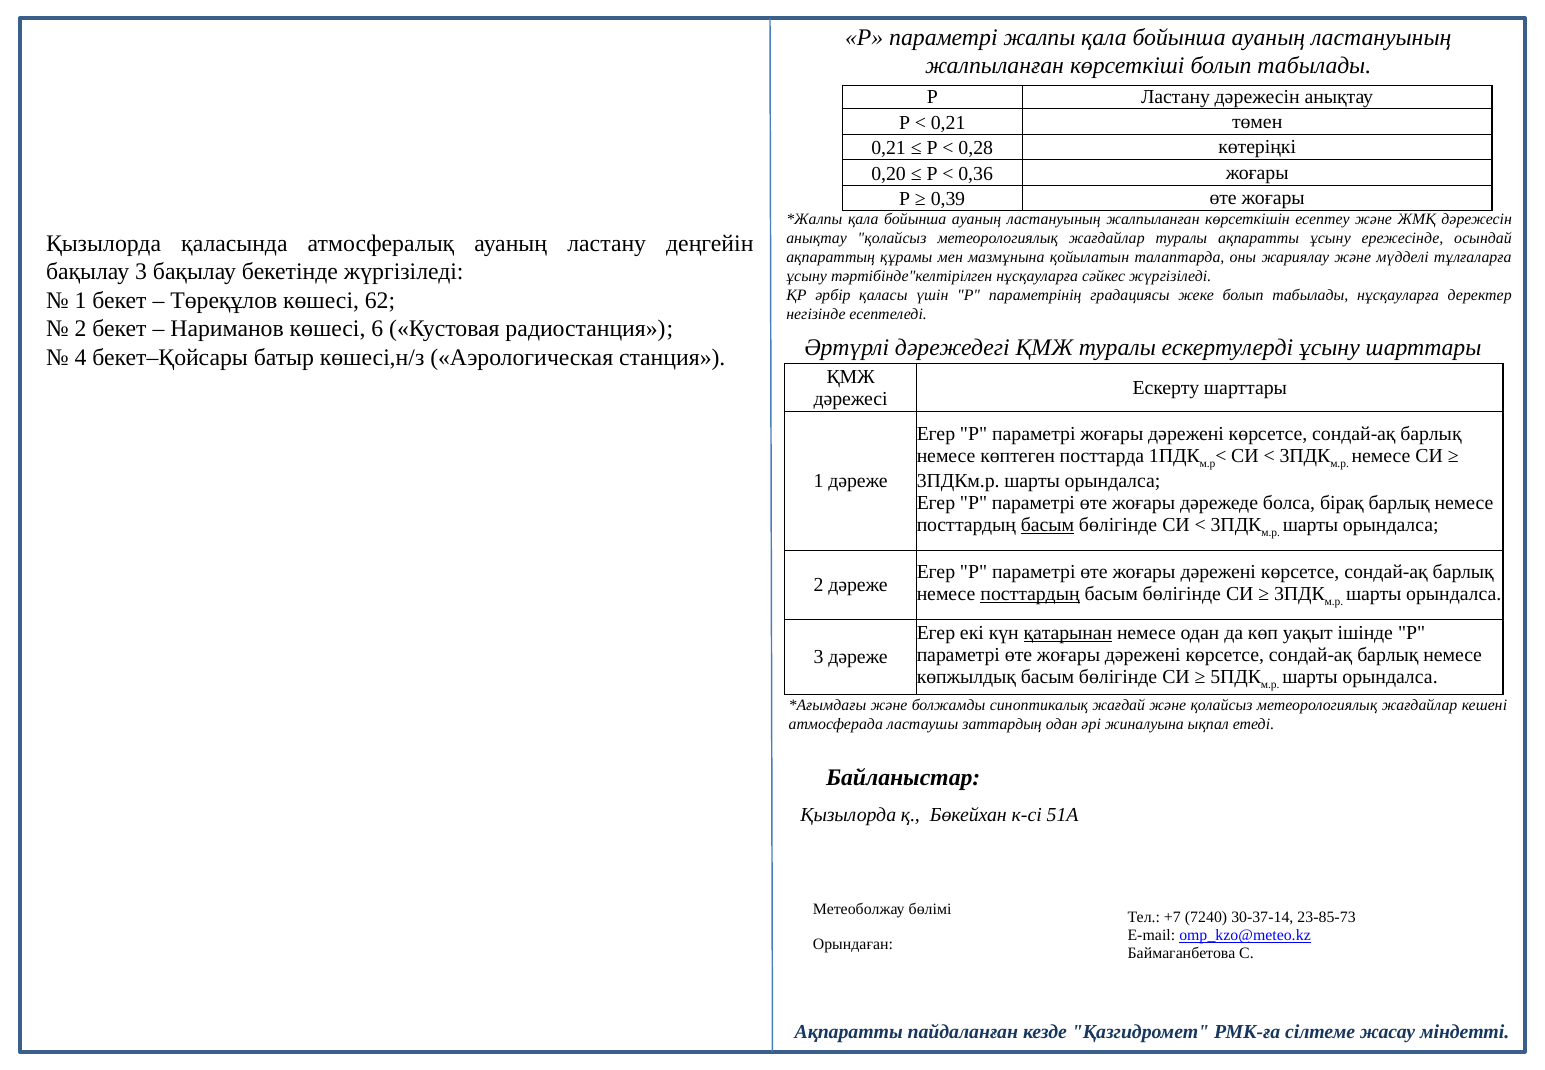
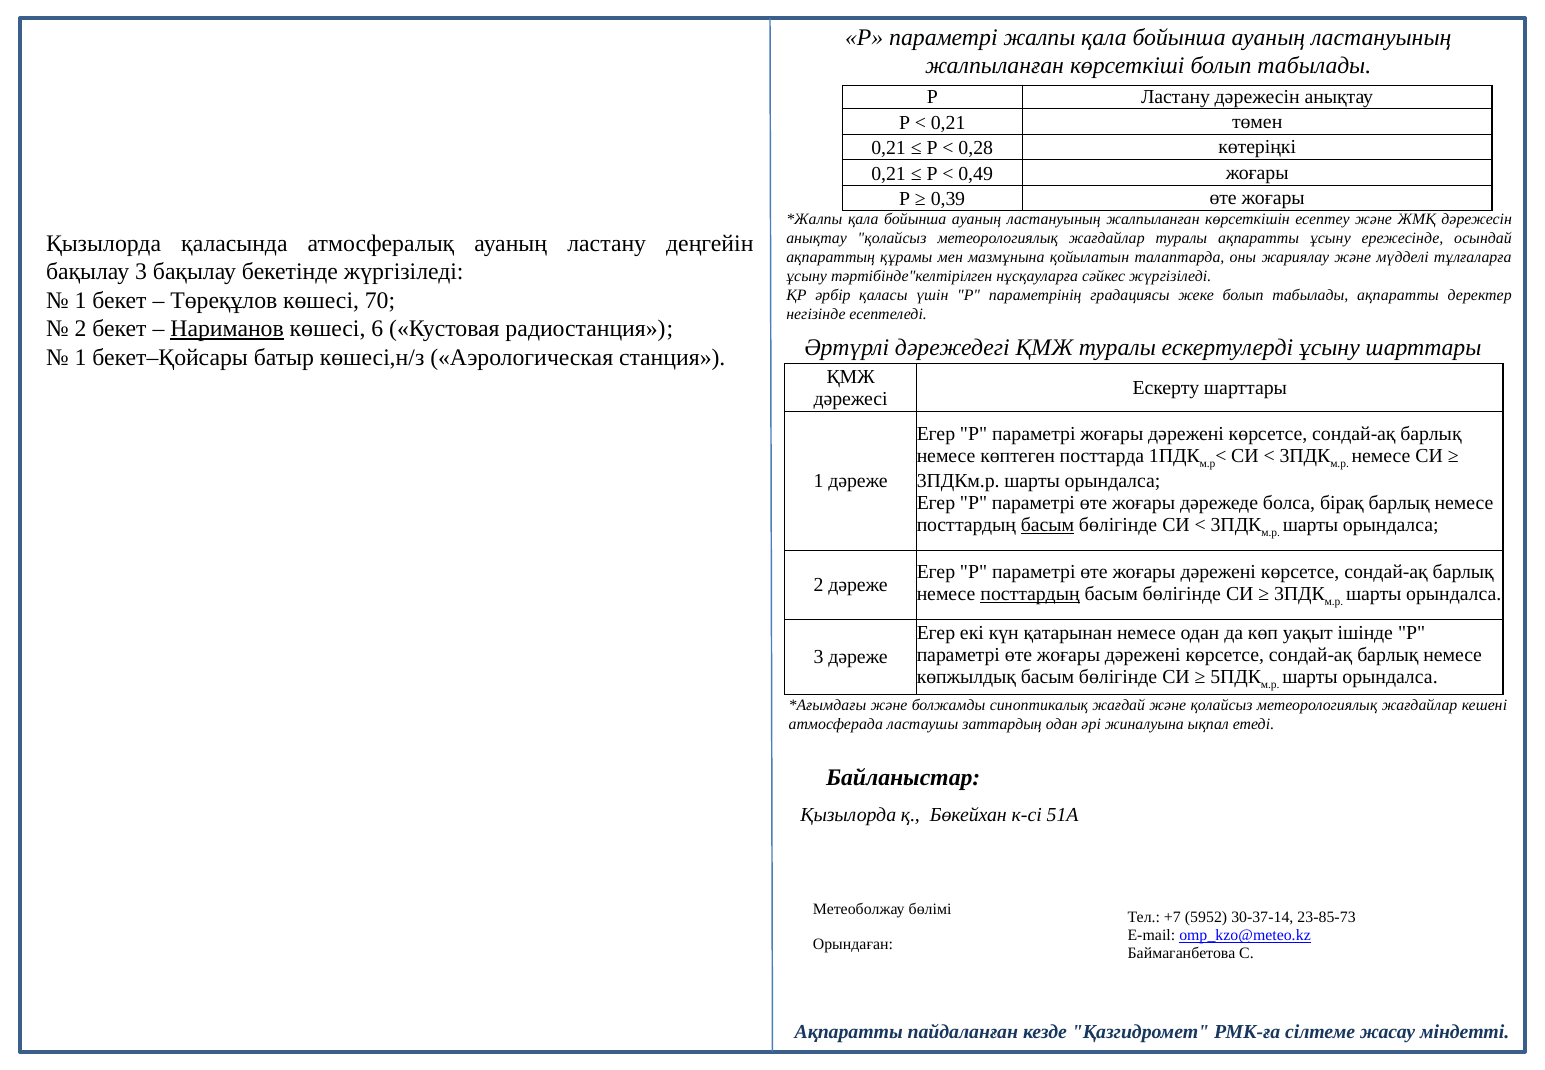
0,20 at (889, 173): 0,20 -> 0,21
0,36: 0,36 -> 0,49
табылады нұсқауларға: нұсқауларға -> ақпаратты
62: 62 -> 70
Нариманов underline: none -> present
4 at (81, 357): 4 -> 1
қатарынан underline: present -> none
7240: 7240 -> 5952
